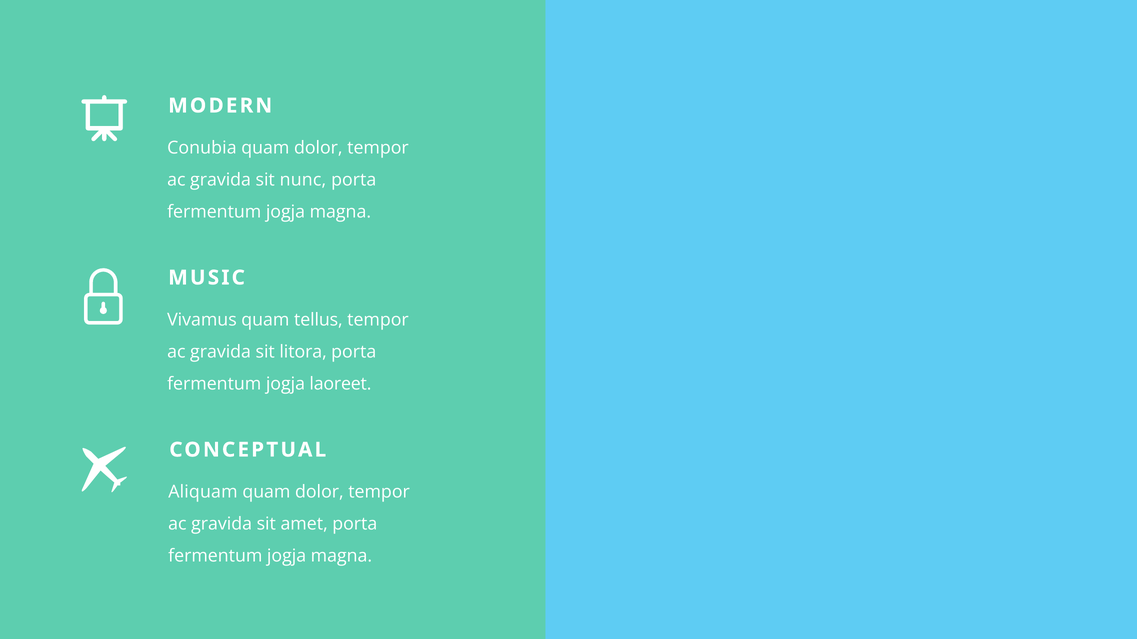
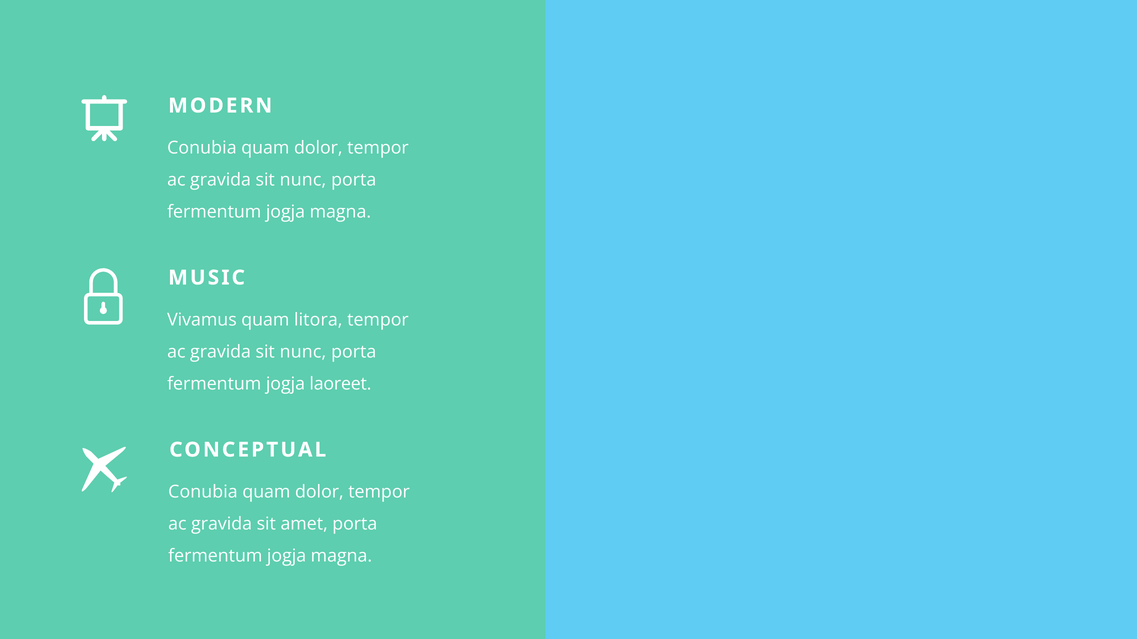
tellus: tellus -> litora
litora at (303, 352): litora -> nunc
Aliquam at (203, 493): Aliquam -> Conubia
